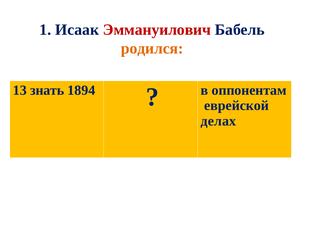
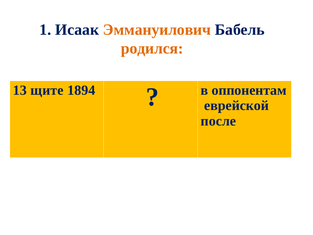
Эммануилович colour: red -> orange
знать: знать -> щите
делах: делах -> после
